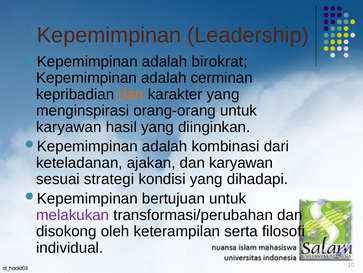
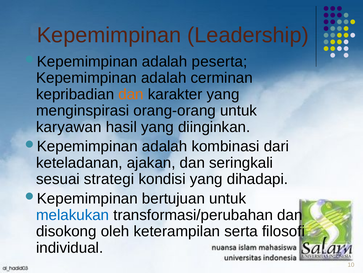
birokrat: birokrat -> peserta
dan karyawan: karyawan -> seringkali
melakukan colour: purple -> blue
